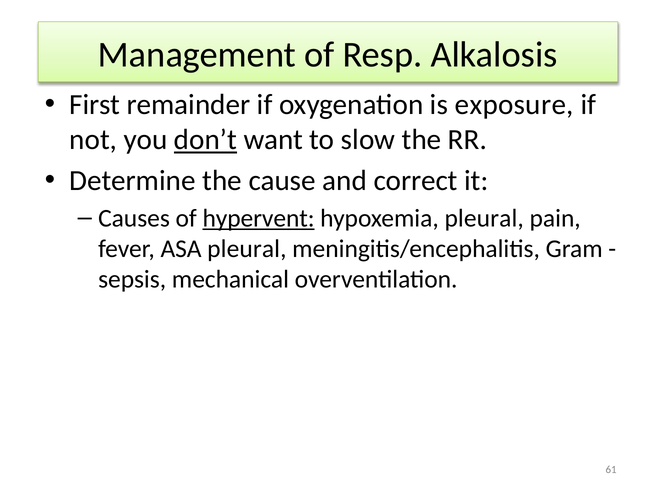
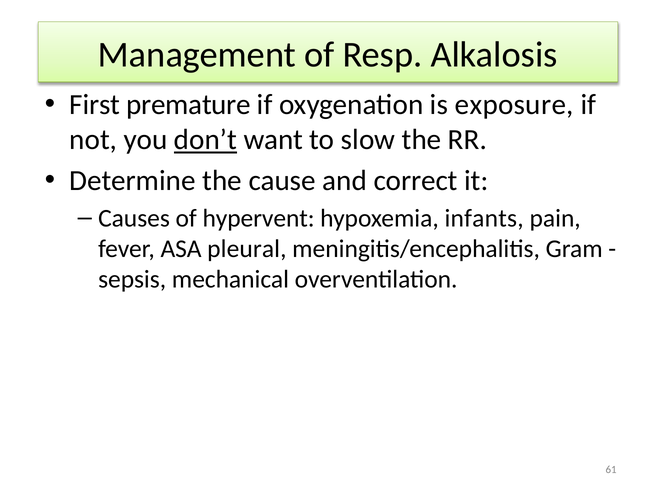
remainder: remainder -> premature
hypervent underline: present -> none
hypoxemia pleural: pleural -> infants
